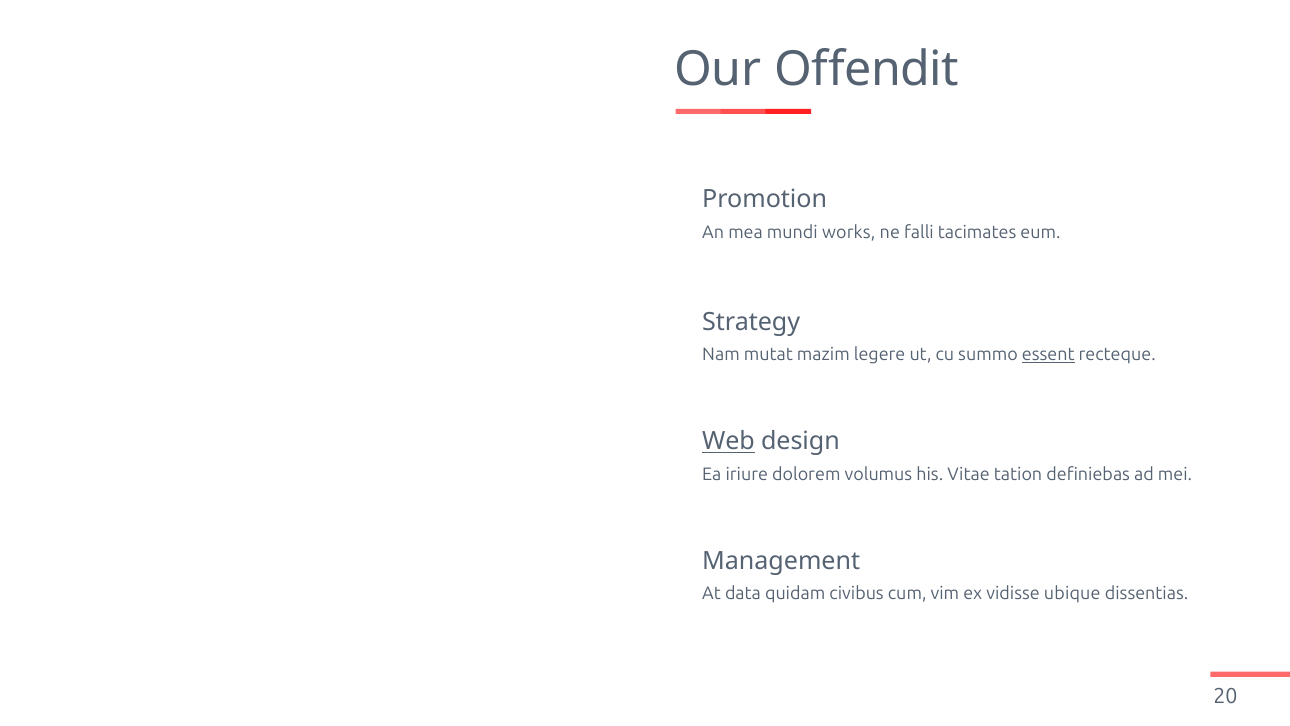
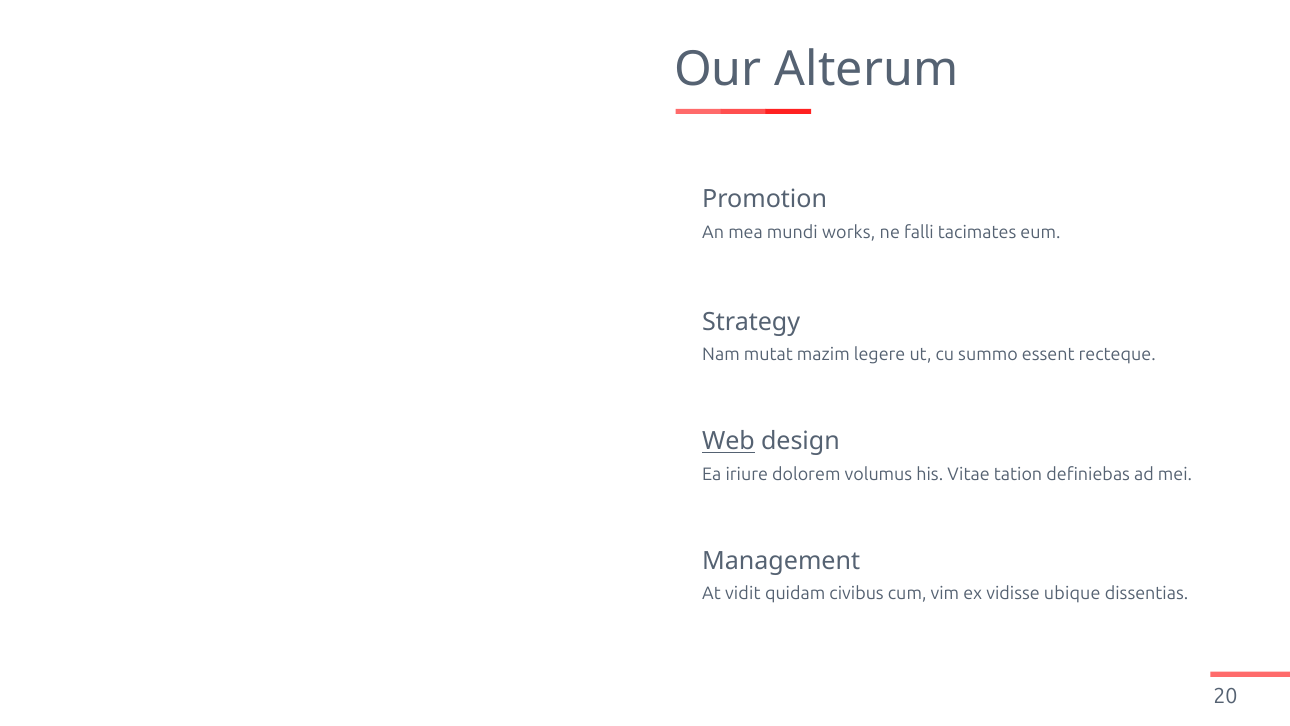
Offendit: Offendit -> Alterum
essent underline: present -> none
data: data -> vidit
